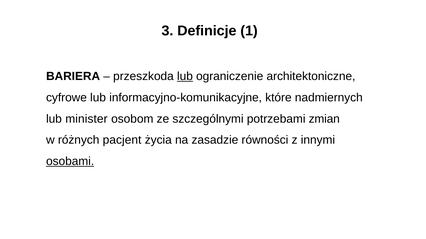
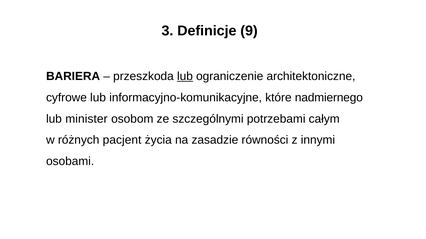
1: 1 -> 9
nadmiernych: nadmiernych -> nadmiernego
zmian: zmian -> całym
osobami underline: present -> none
